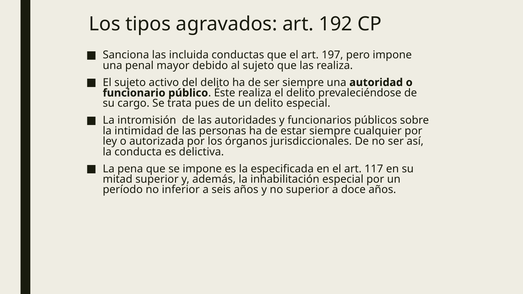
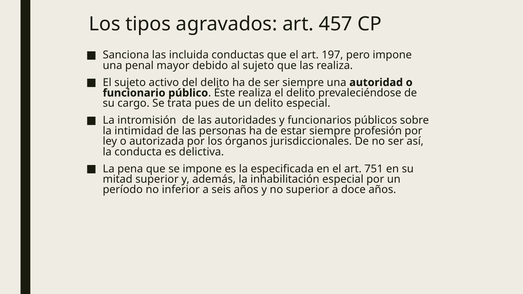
192: 192 -> 457
cualquier: cualquier -> profesión
117: 117 -> 751
